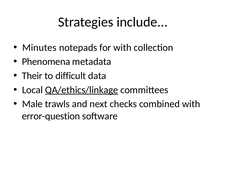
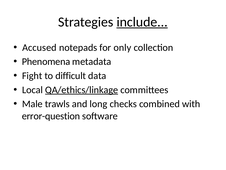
include underline: none -> present
Minutes: Minutes -> Accused
for with: with -> only
Their: Their -> Fight
next: next -> long
